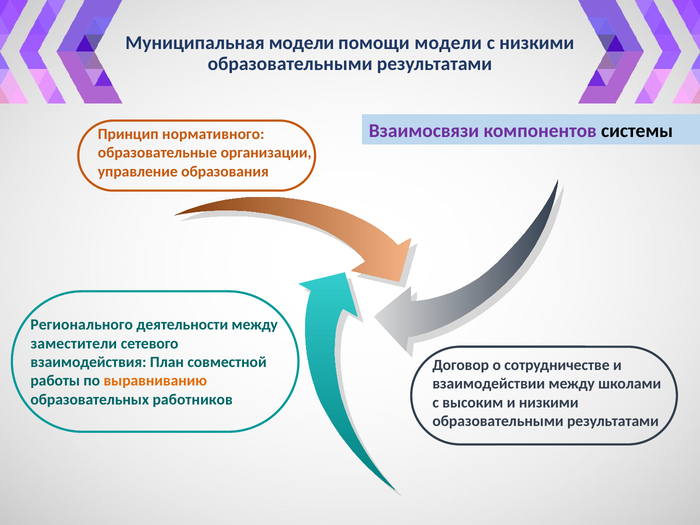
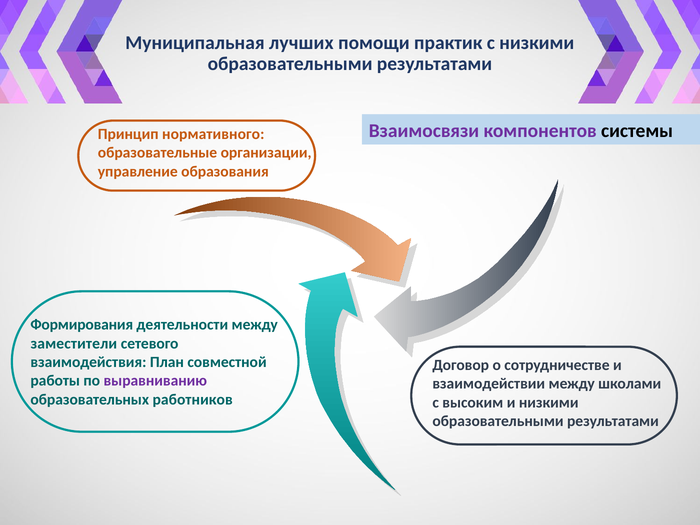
Муниципальная модели: модели -> лучших
помощи модели: модели -> практик
Регионального: Регионального -> Формирования
выравниванию colour: orange -> purple
